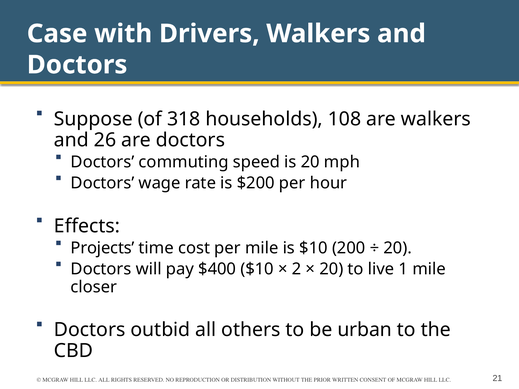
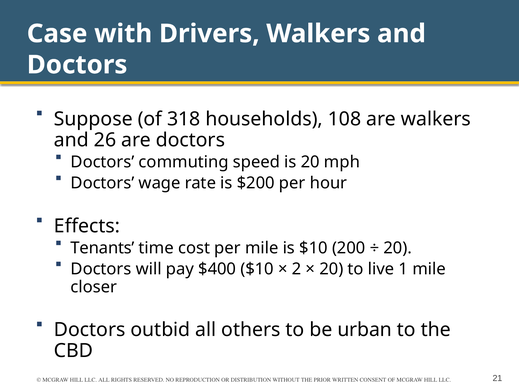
Projects: Projects -> Tenants
